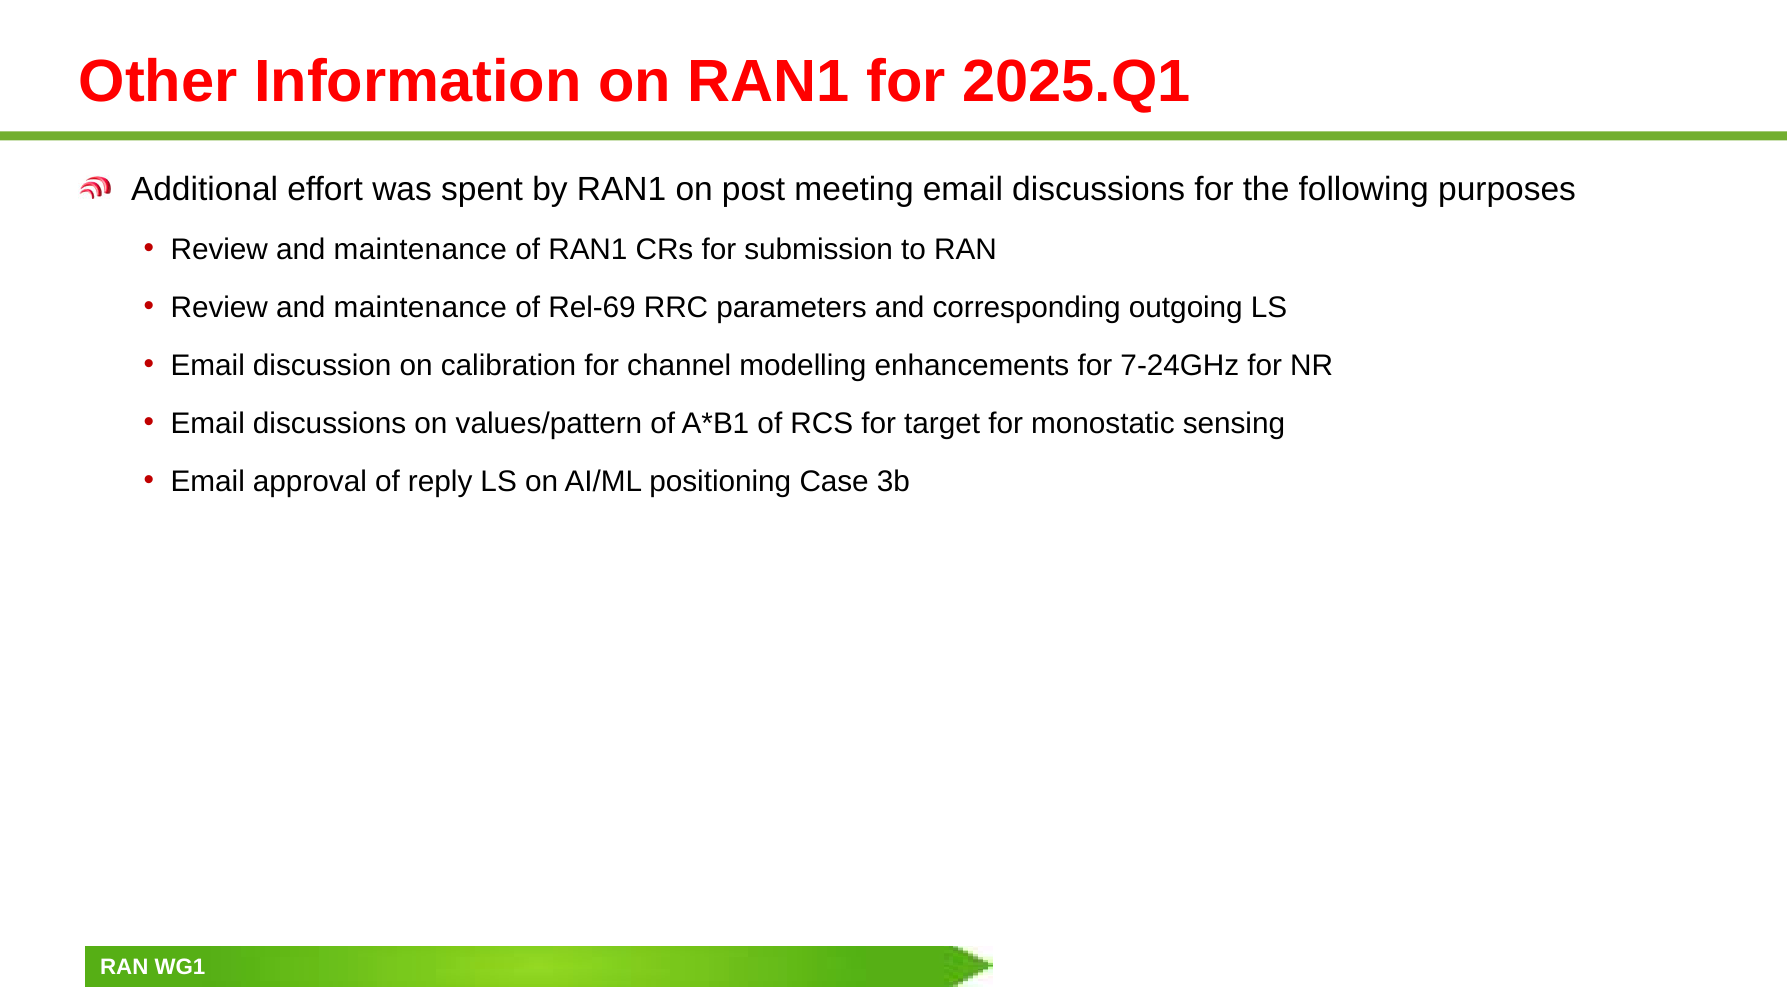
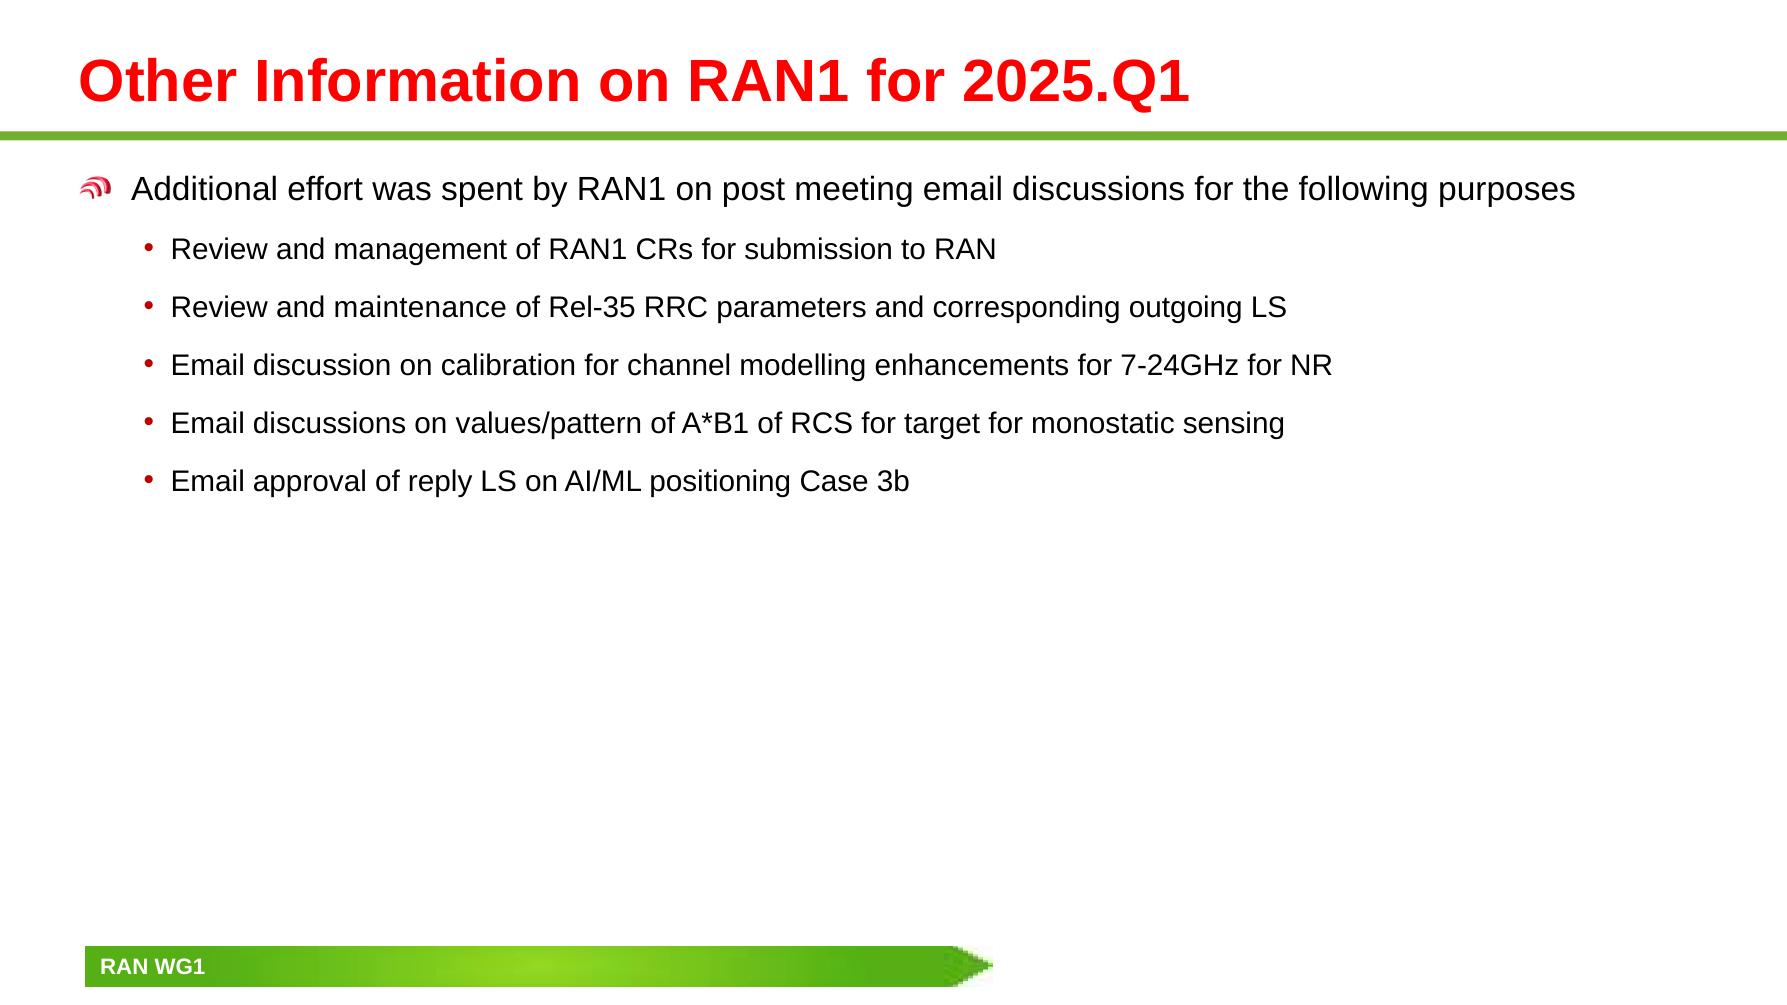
maintenance at (420, 250): maintenance -> management
Rel-69: Rel-69 -> Rel-35
